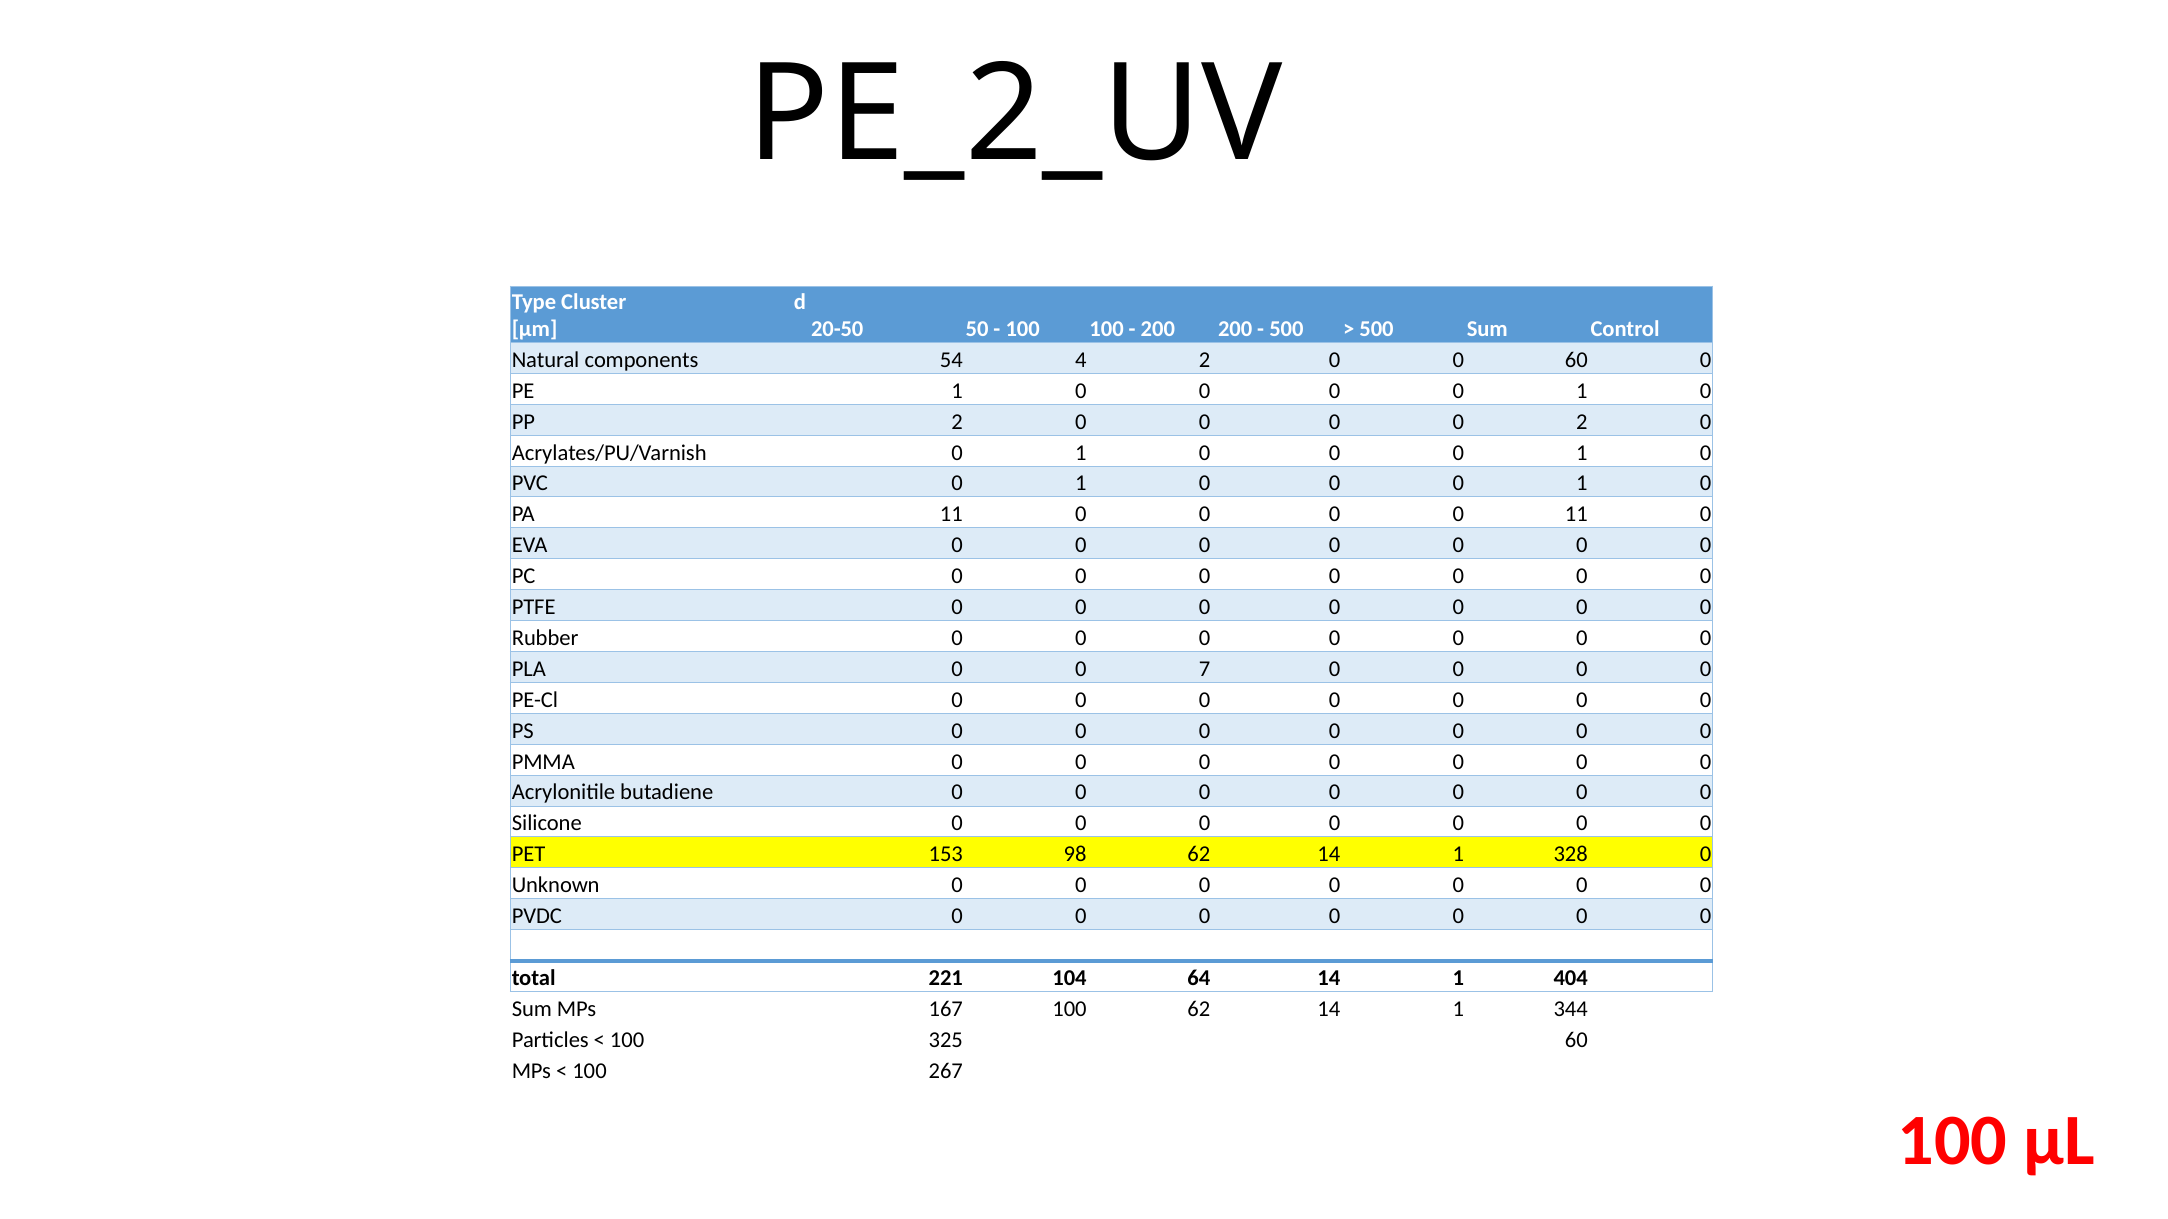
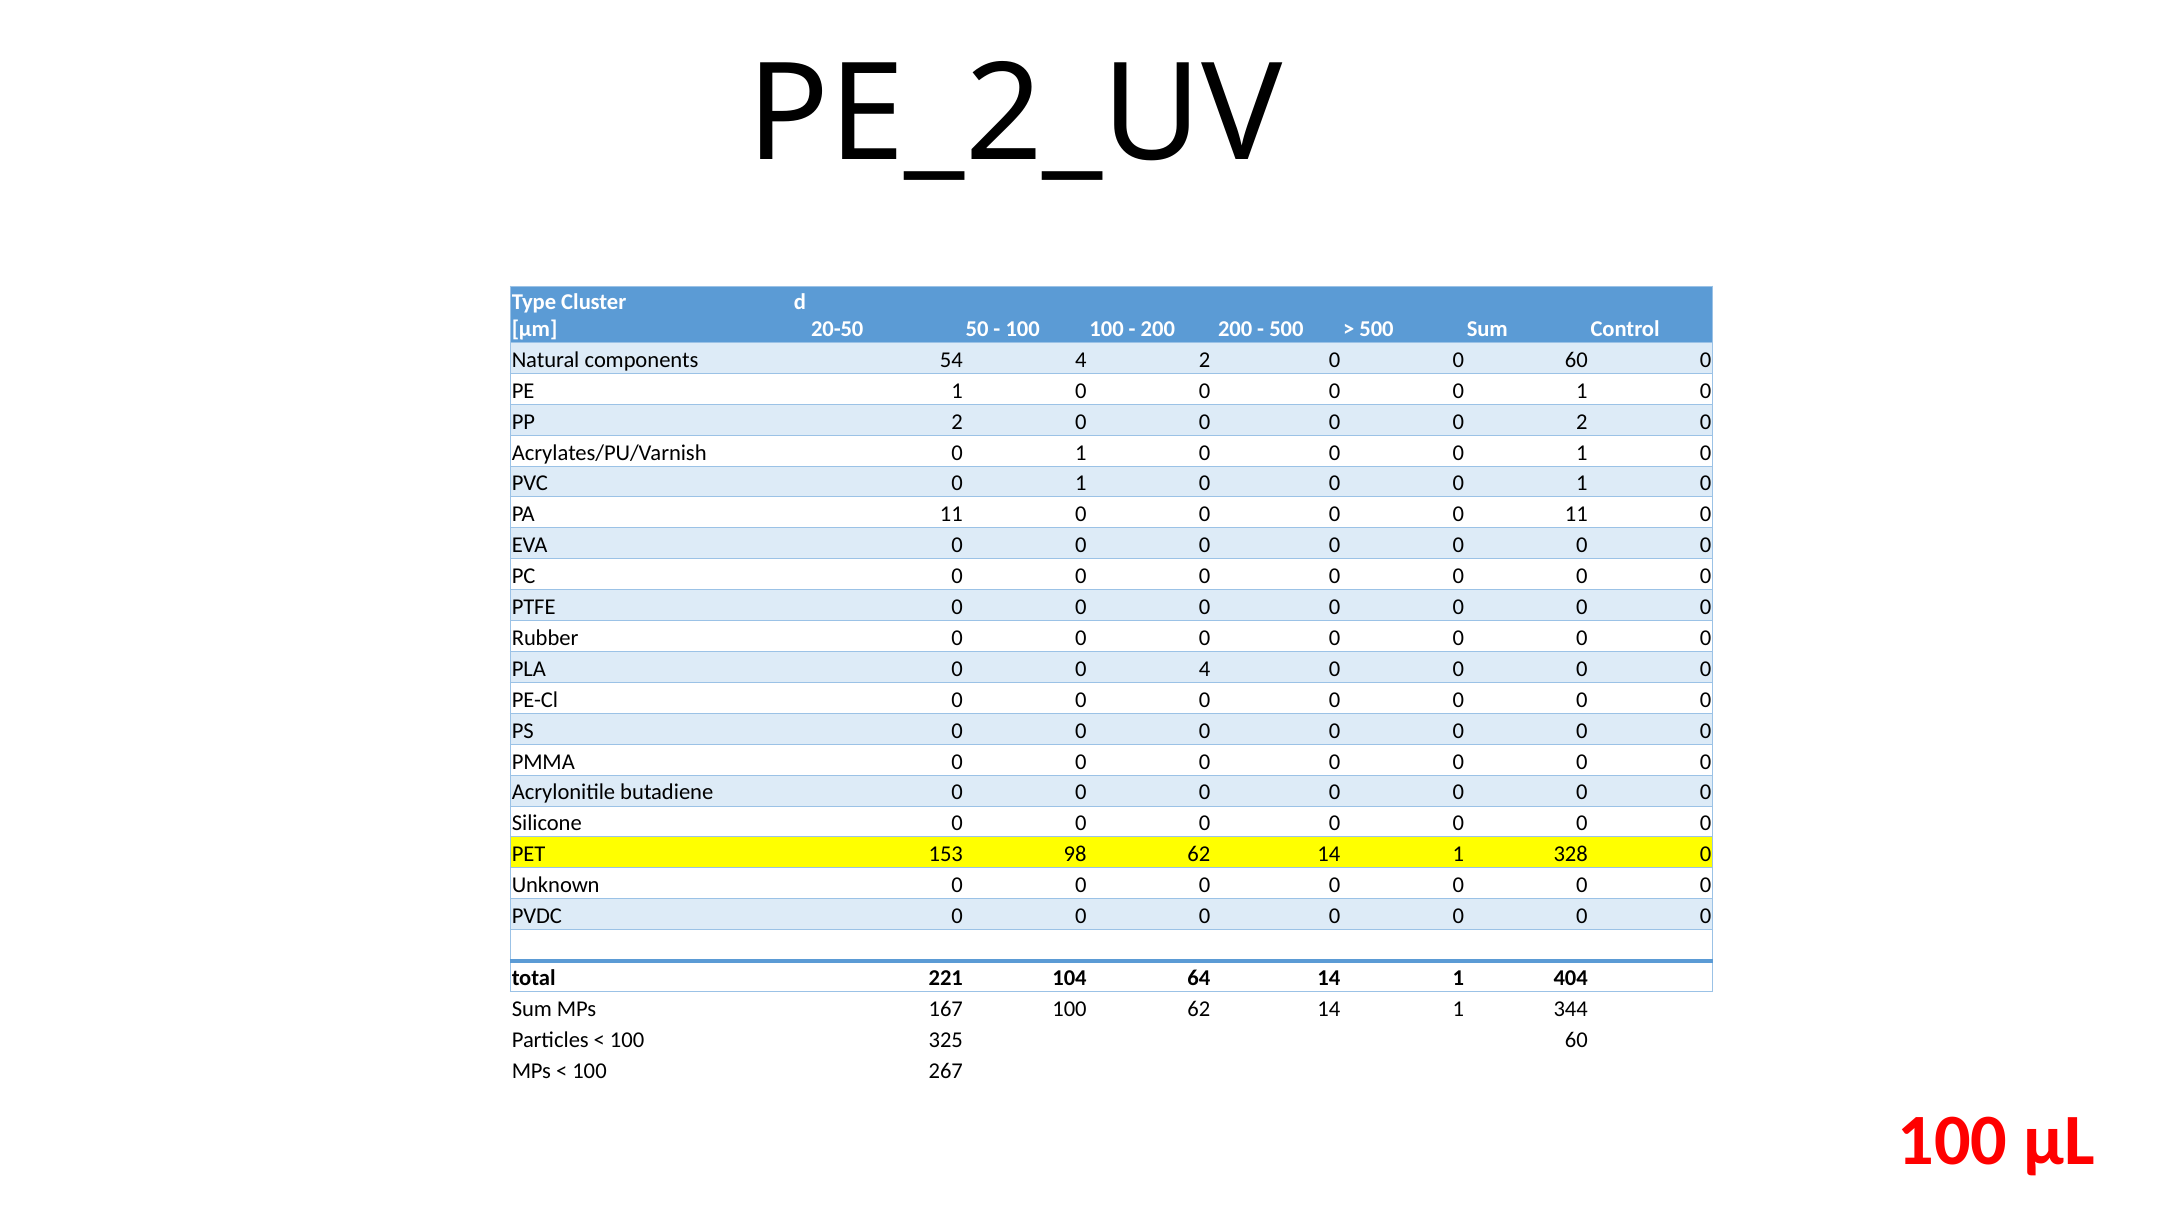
0 7: 7 -> 4
